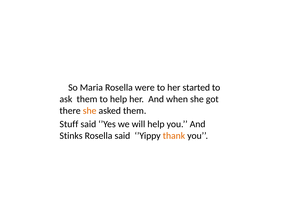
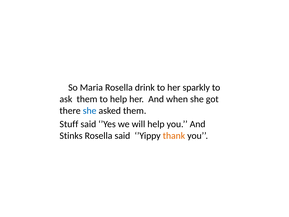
were: were -> drink
started: started -> sparkly
she at (90, 110) colour: orange -> blue
